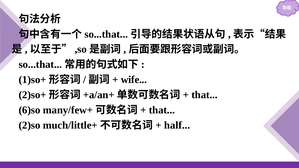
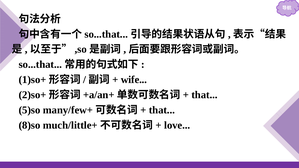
6)so: 6)so -> 5)so
2)so: 2)so -> 8)so
half: half -> love
